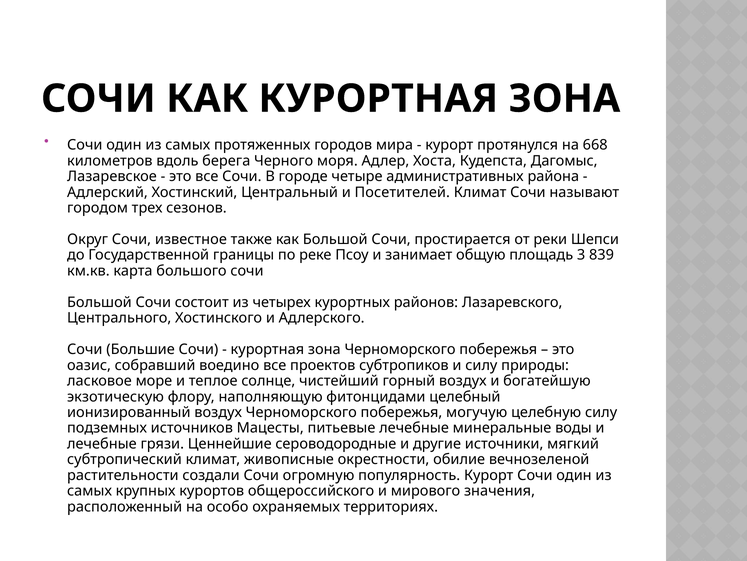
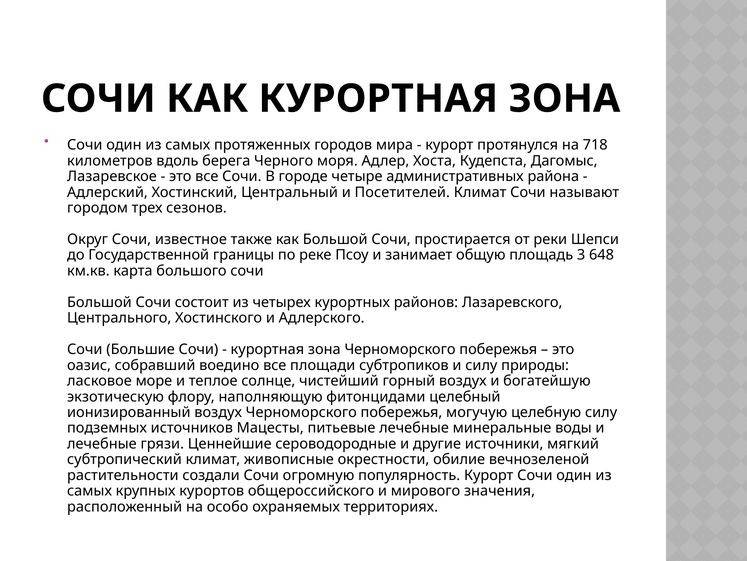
668: 668 -> 718
839: 839 -> 648
проектов: проектов -> площади
